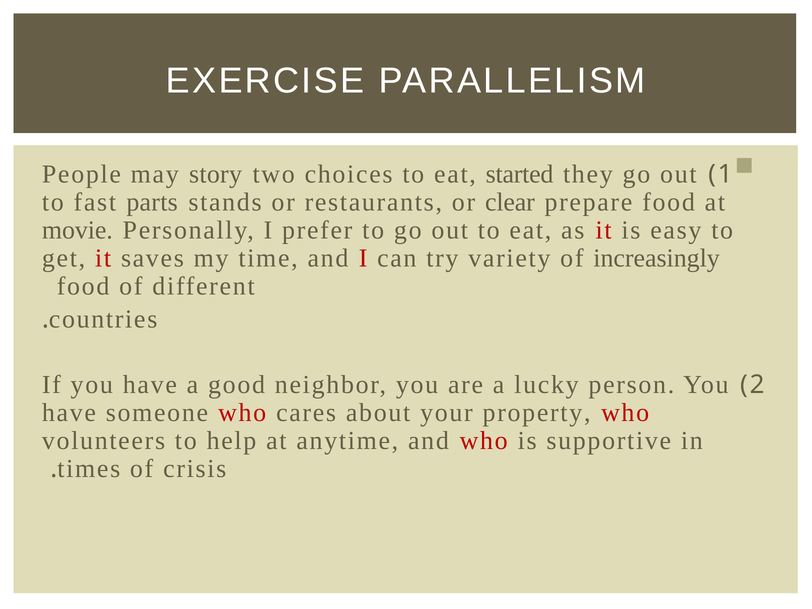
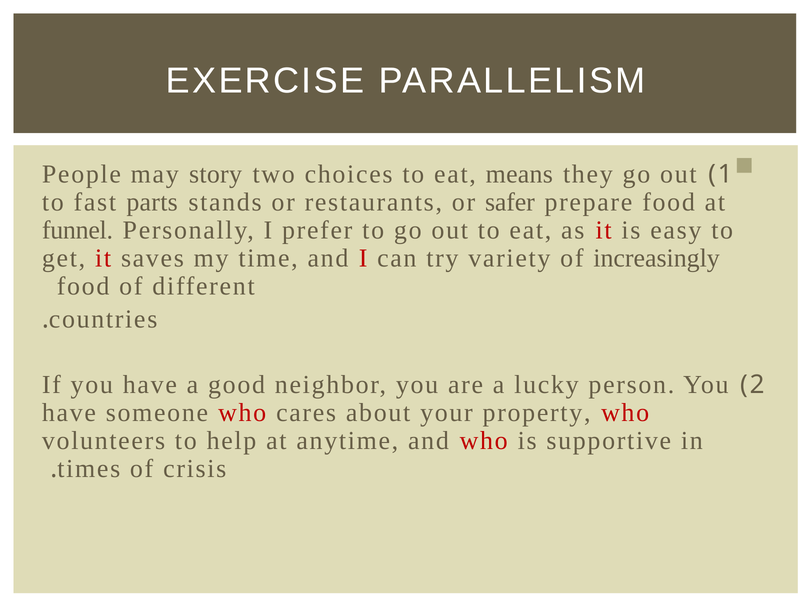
started: started -> means
clear: clear -> safer
movie: movie -> funnel
